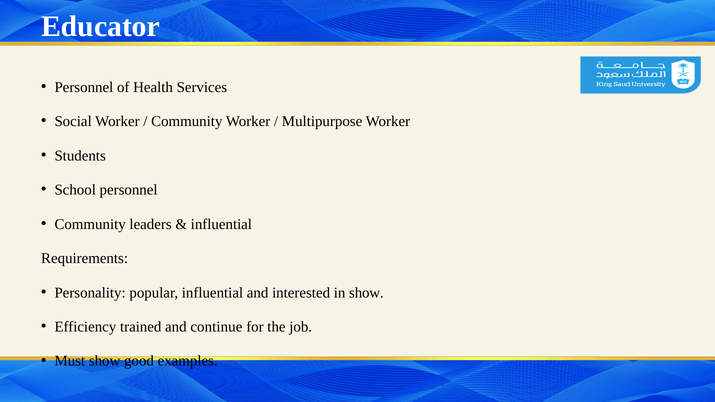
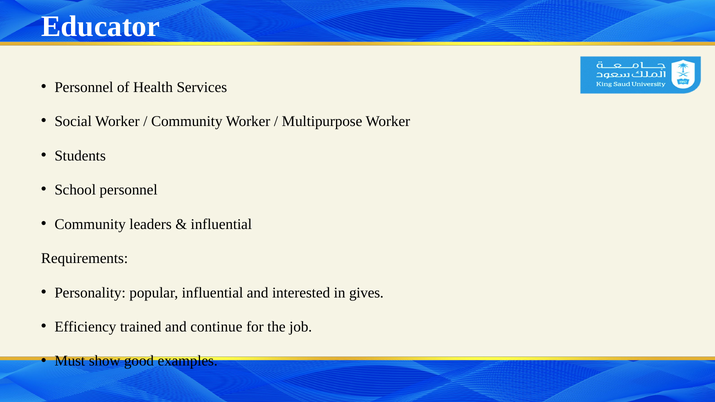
in show: show -> gives
